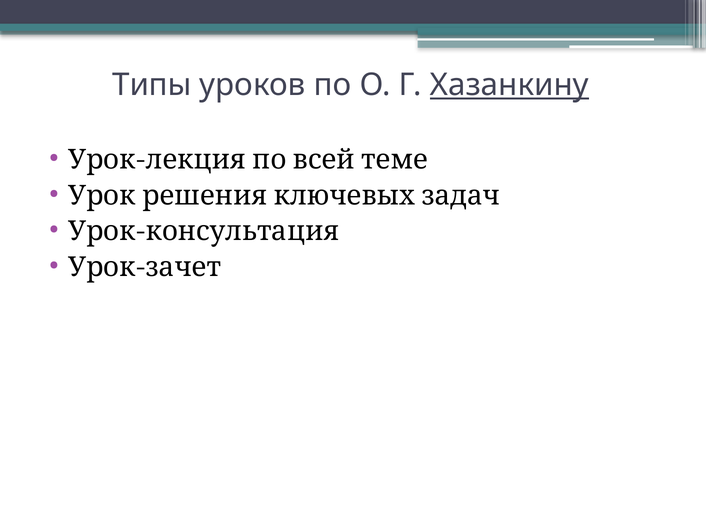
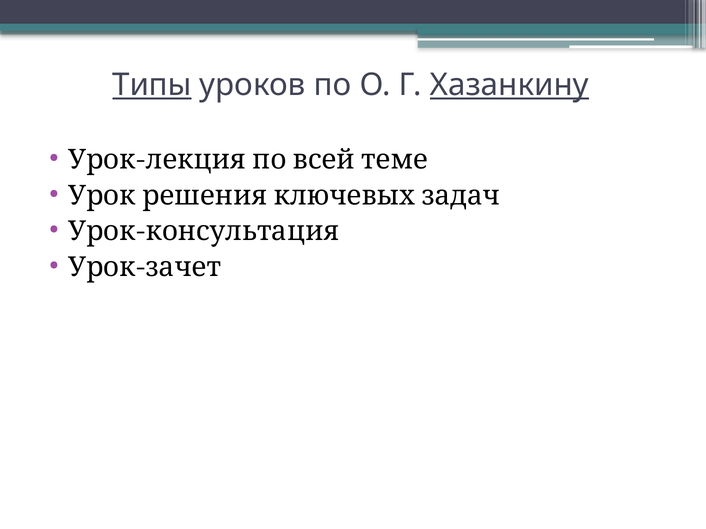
Типы underline: none -> present
